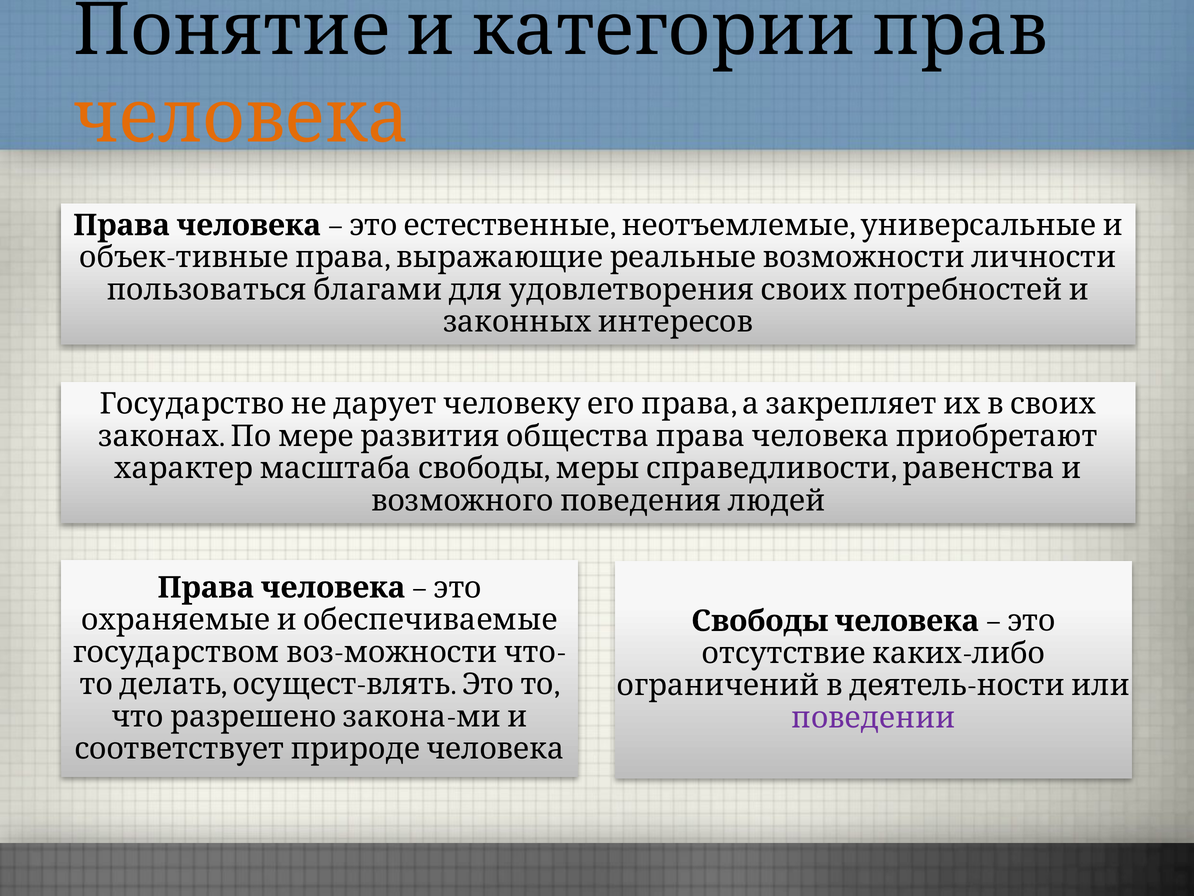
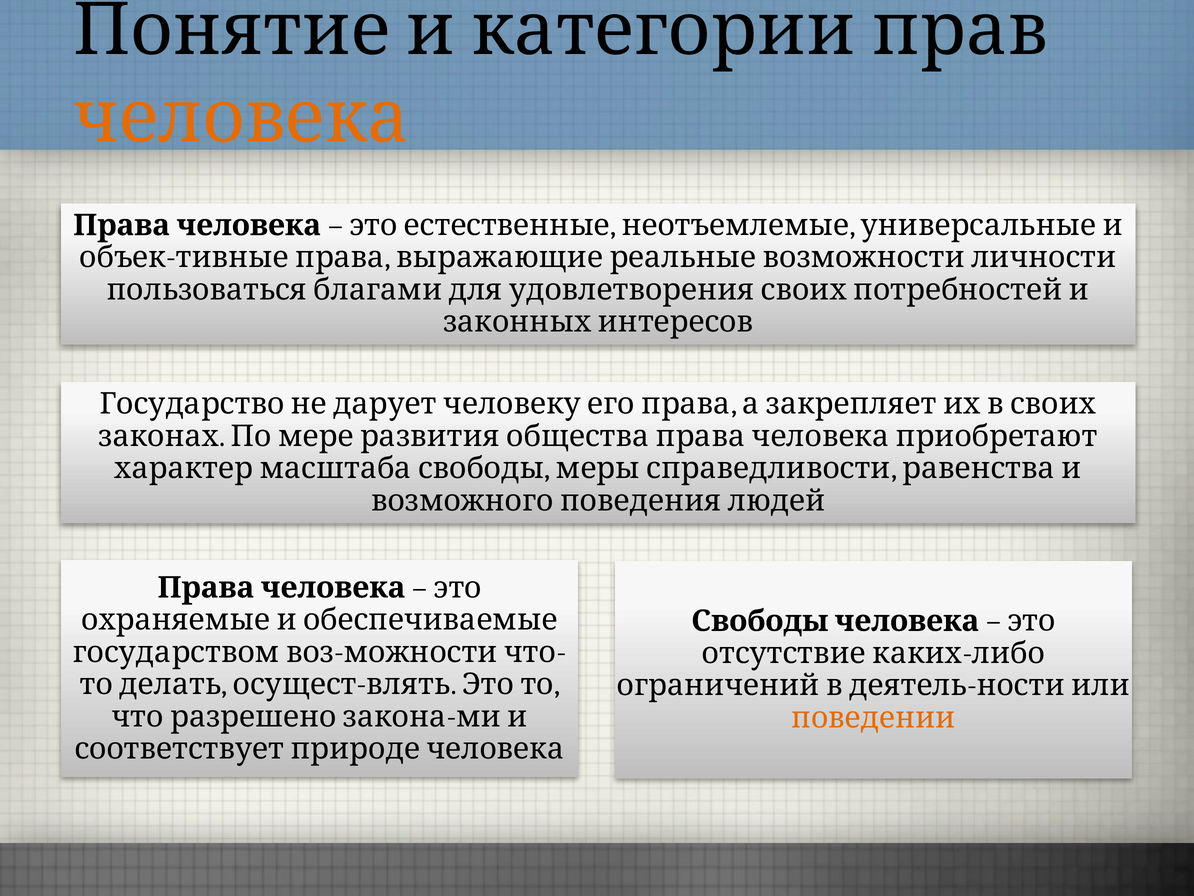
поведении colour: purple -> orange
